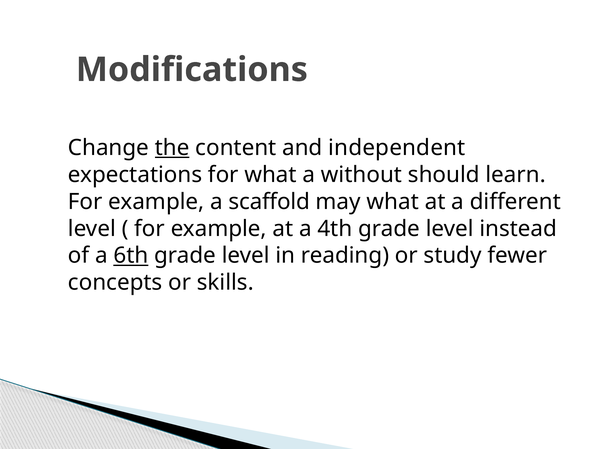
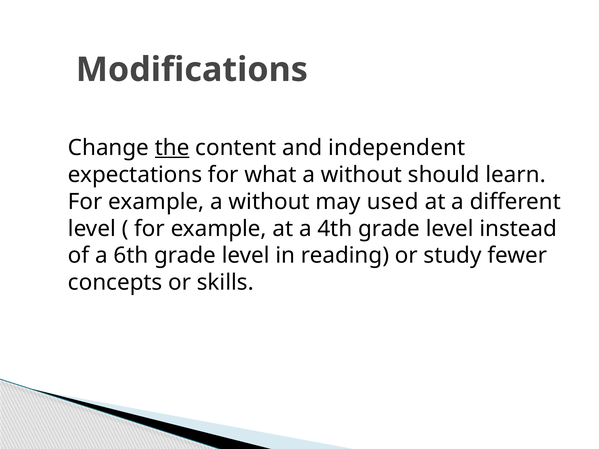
example a scaffold: scaffold -> without
may what: what -> used
6th underline: present -> none
